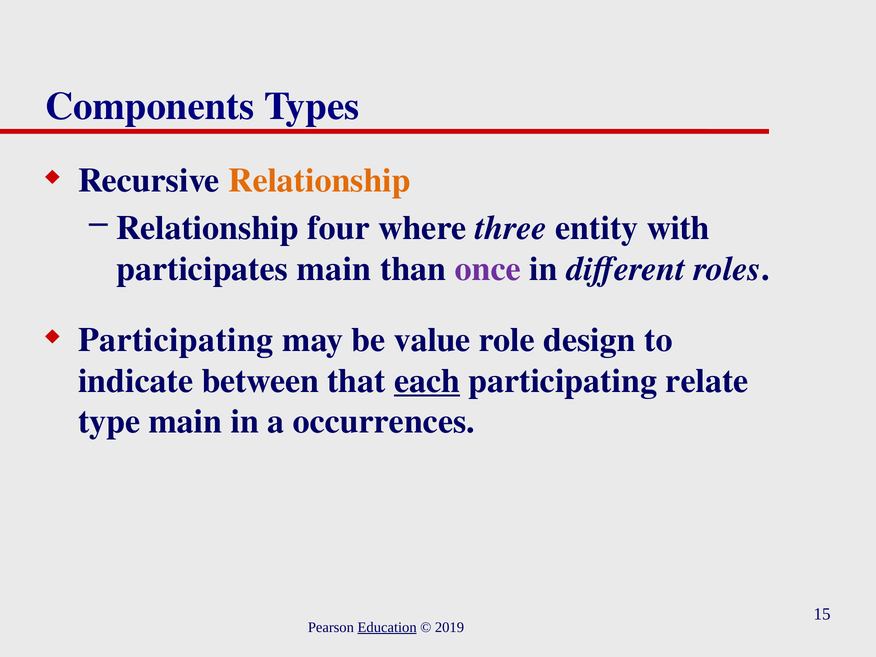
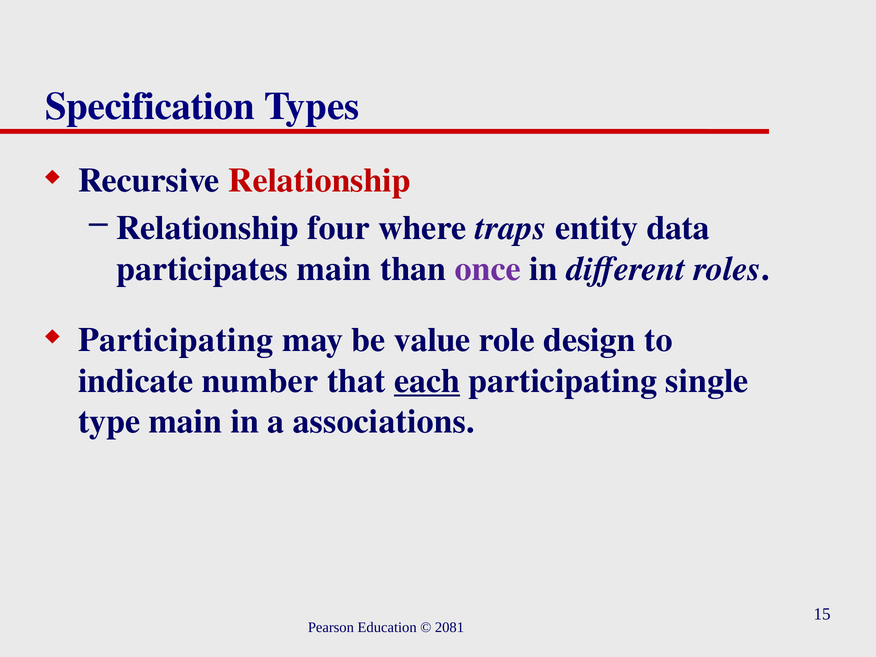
Components: Components -> Specification
Relationship at (319, 180) colour: orange -> red
three: three -> traps
with: with -> data
between: between -> number
relate: relate -> single
occurrences: occurrences -> associations
Education underline: present -> none
2019: 2019 -> 2081
